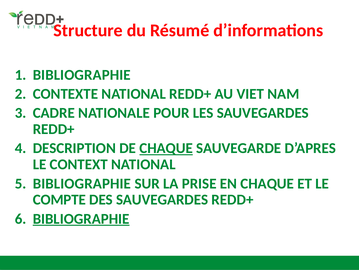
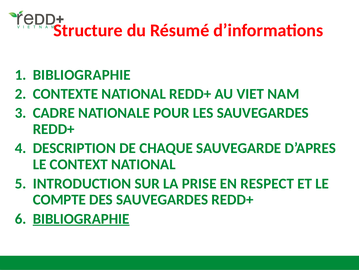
CHAQUE at (166, 148) underline: present -> none
BIBLIOGRAPHIE at (82, 183): BIBLIOGRAPHIE -> INTRODUCTION
EN CHAQUE: CHAQUE -> RESPECT
